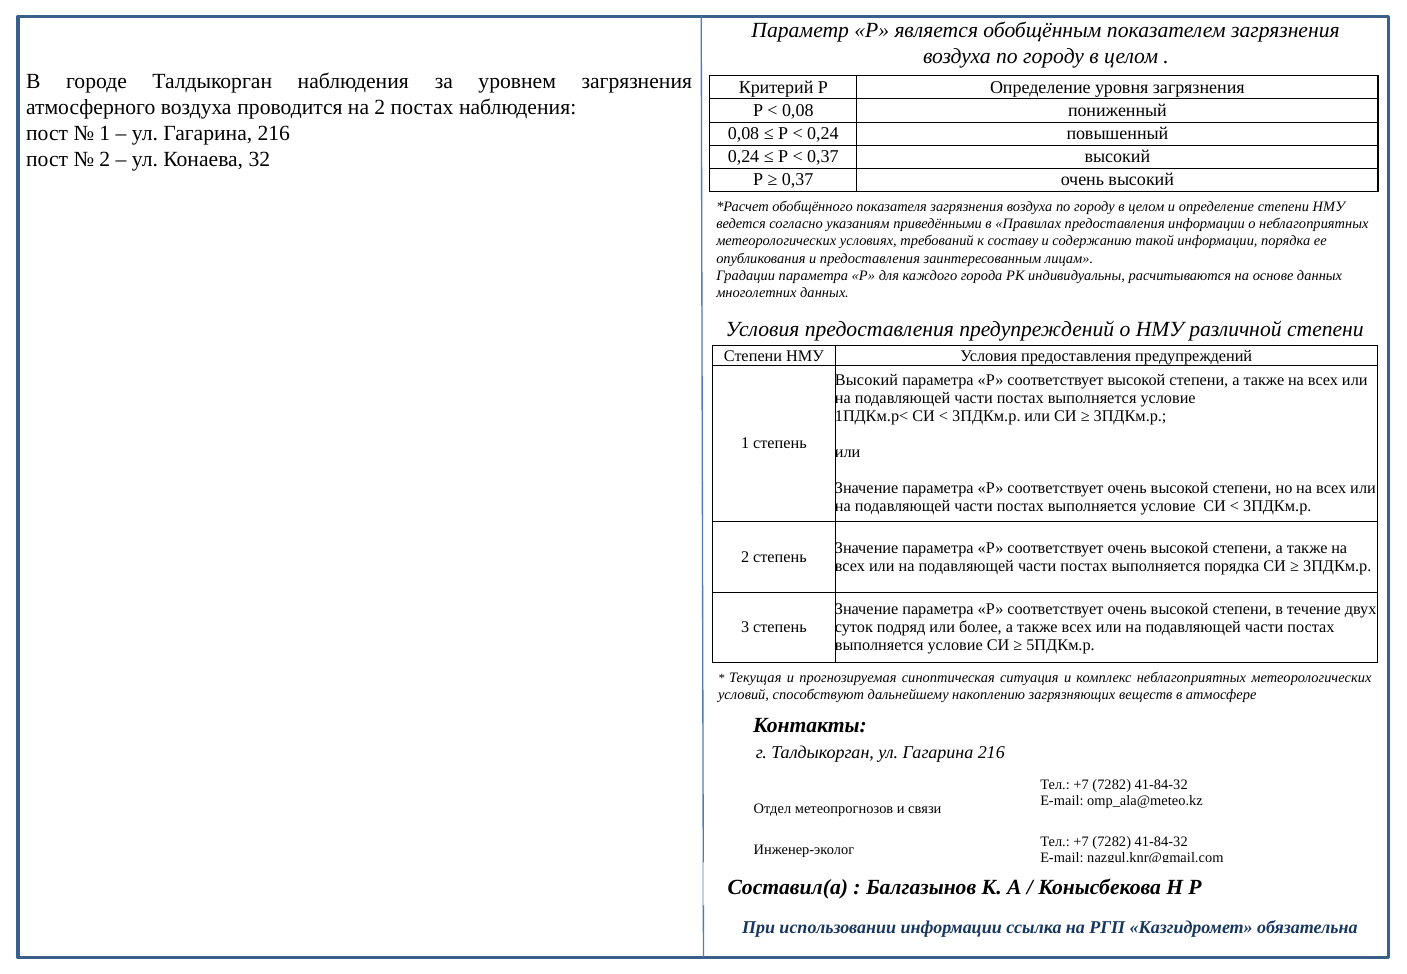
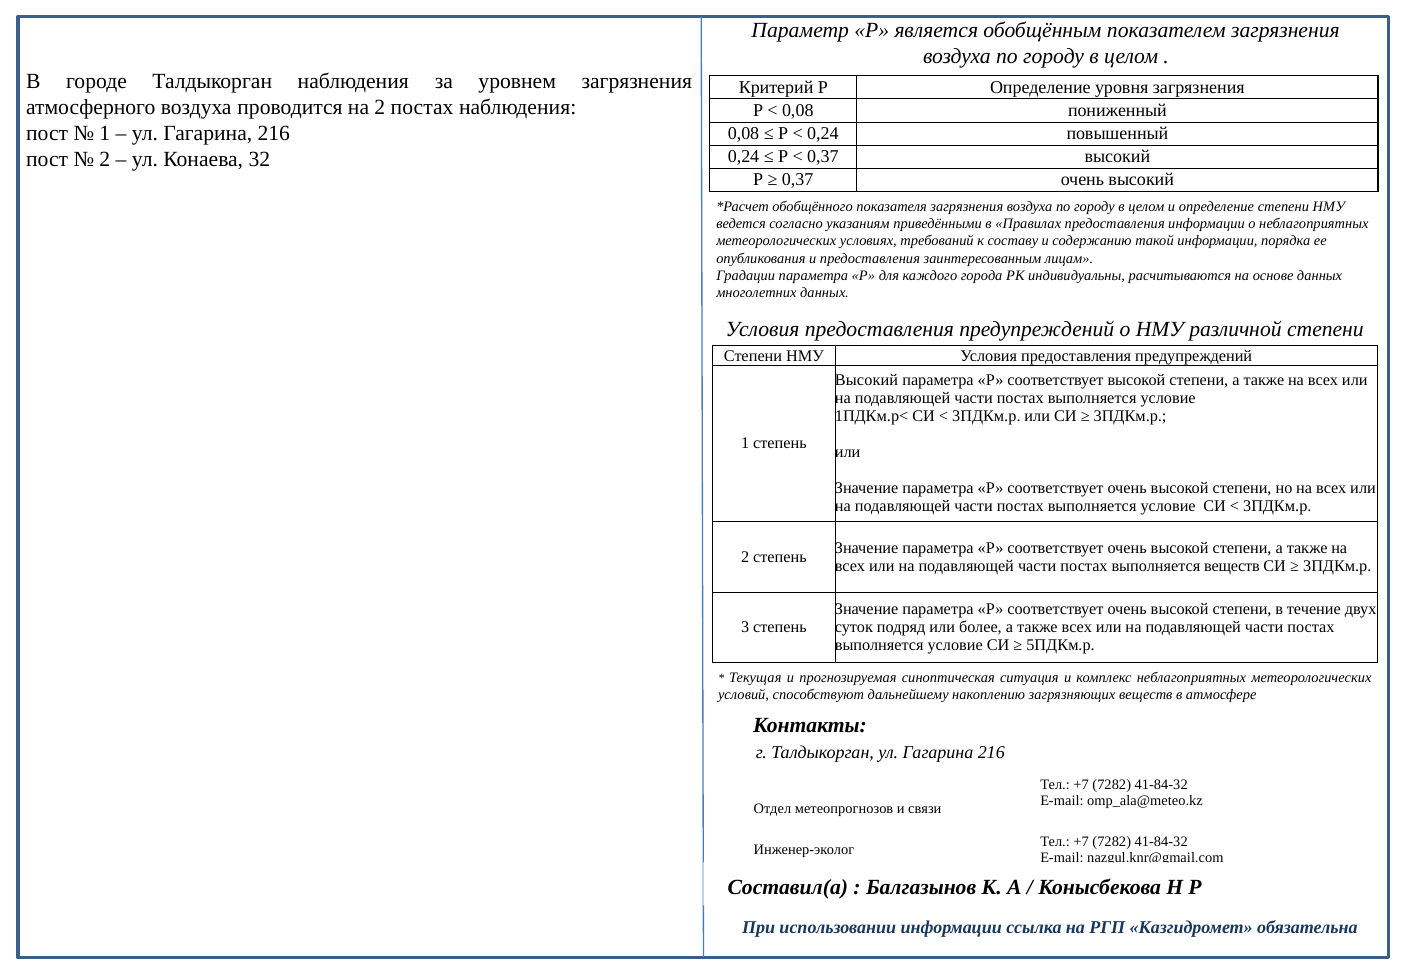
выполняется порядка: порядка -> веществ
